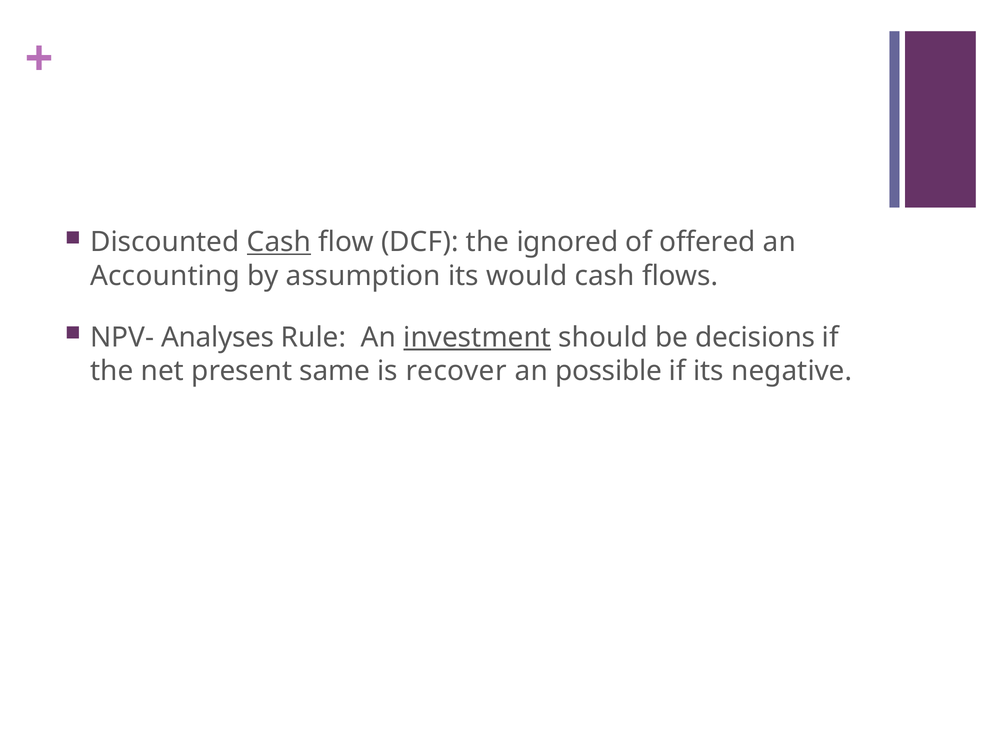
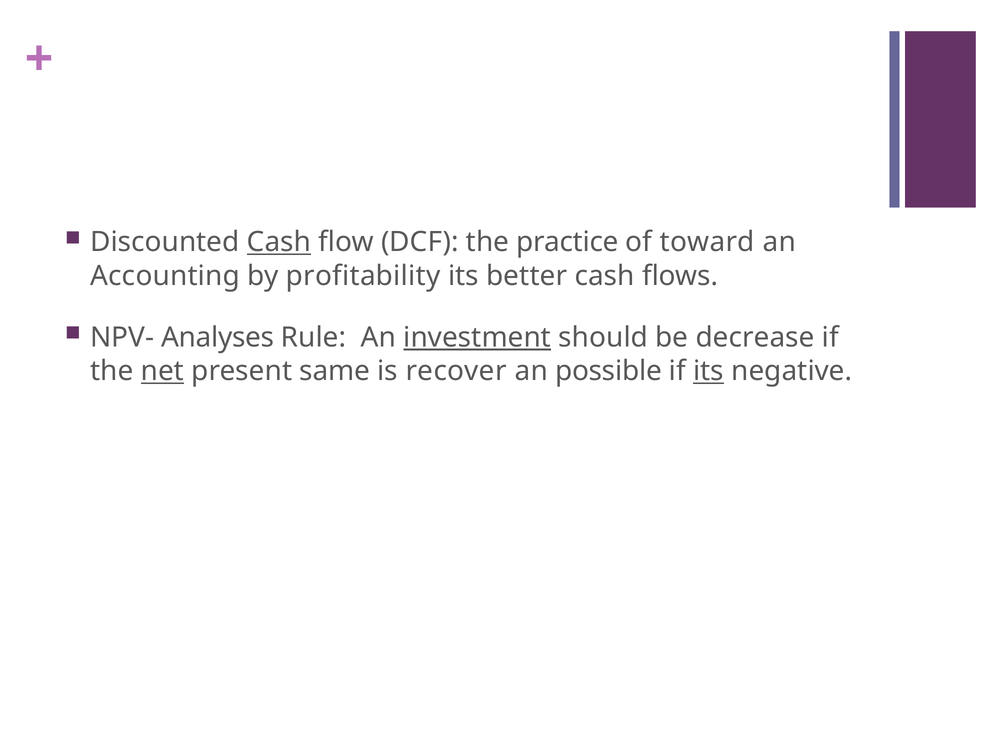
ignored: ignored -> practice
offered: offered -> toward
assumption: assumption -> profitability
would: would -> better
decisions: decisions -> decrease
net underline: none -> present
its at (709, 371) underline: none -> present
